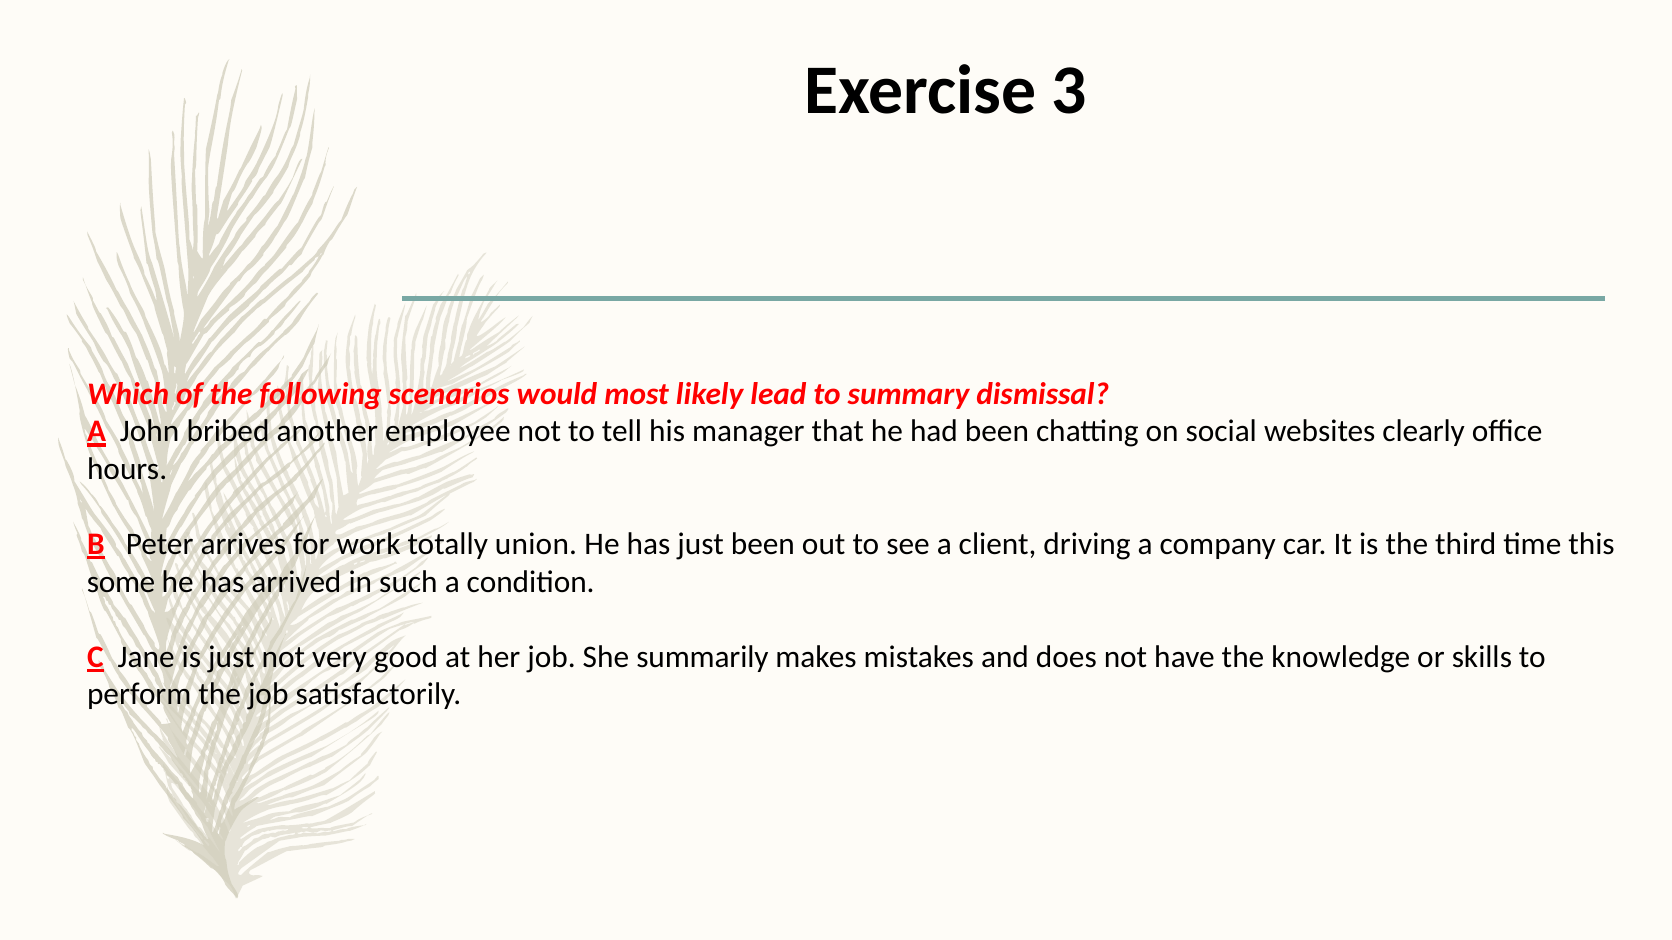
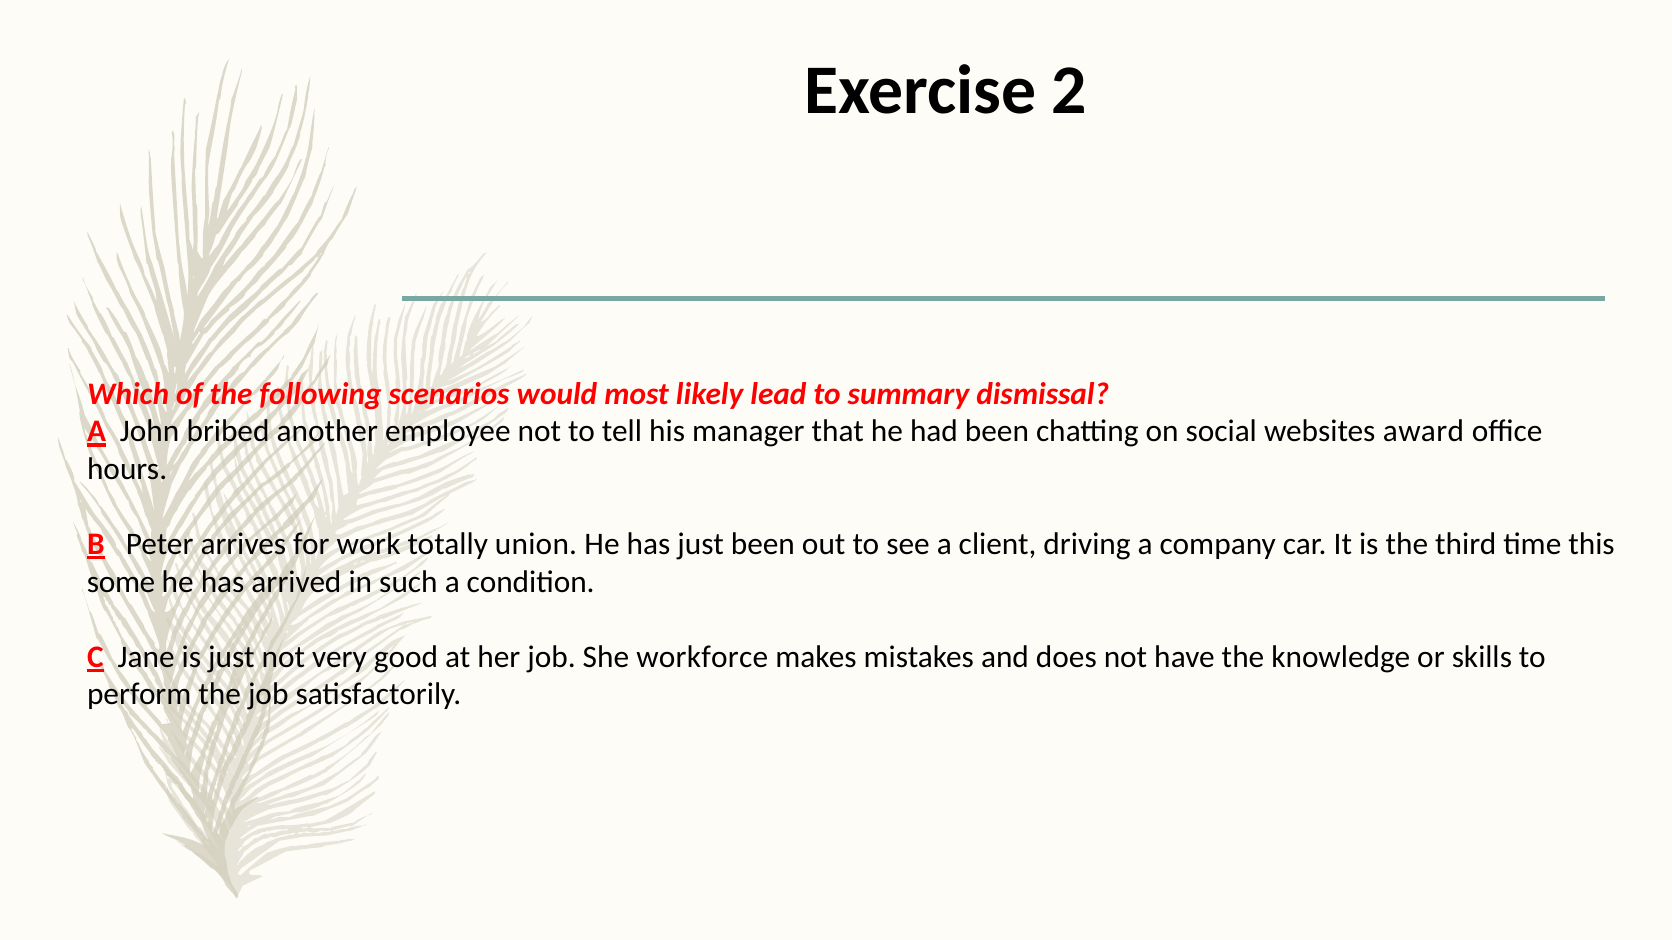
3: 3 -> 2
clearly: clearly -> award
summarily: summarily -> workforce
